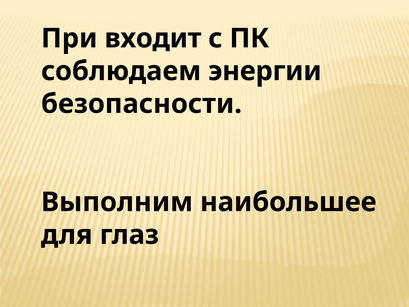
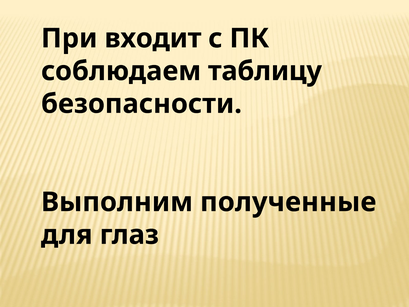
энергии: энергии -> таблицу
наибольшее: наибольшее -> полученные
